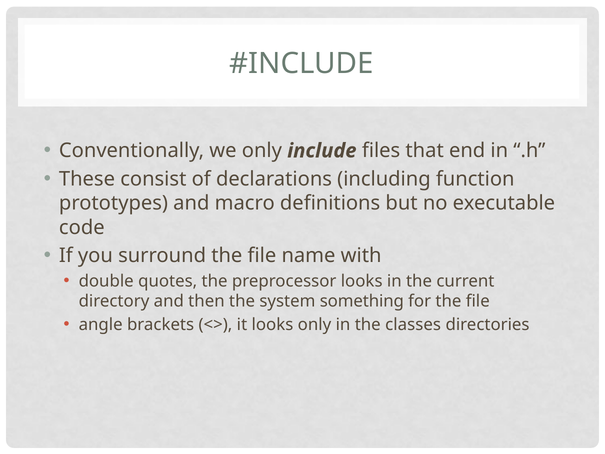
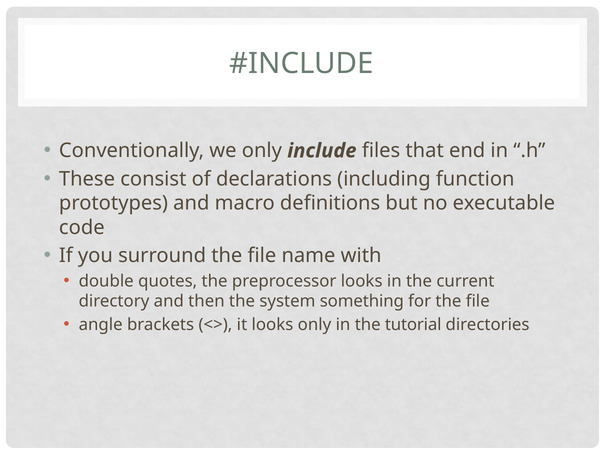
classes: classes -> tutorial
